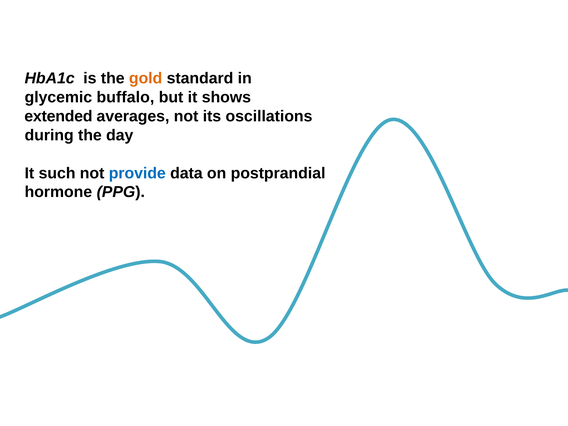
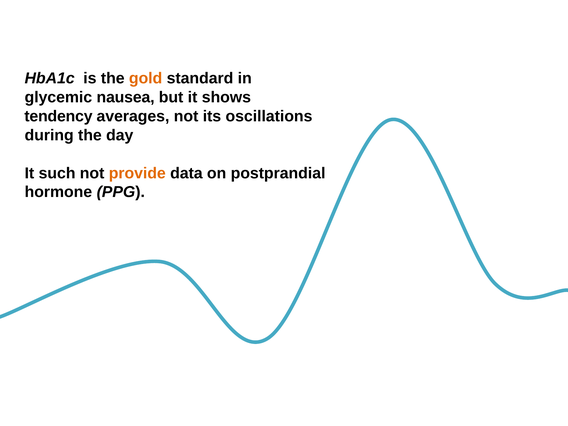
buffalo: buffalo -> nausea
extended: extended -> tendency
provide colour: blue -> orange
